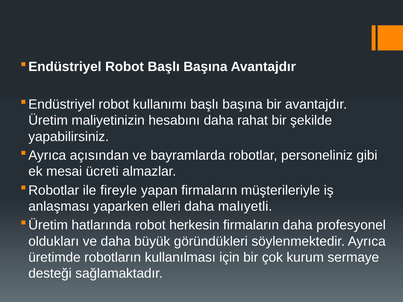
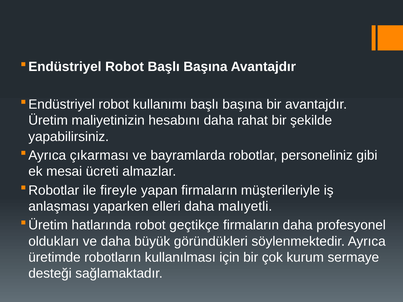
açısından: açısından -> çıkarması
herkesin: herkesin -> geçtikçe
